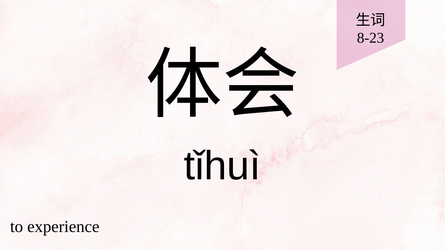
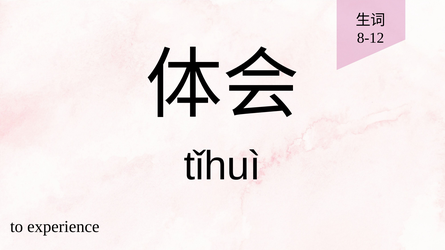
8-23: 8-23 -> 8-12
